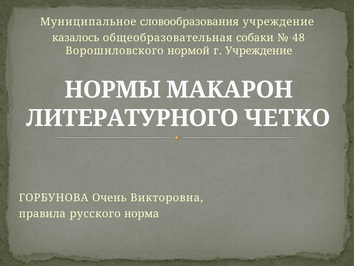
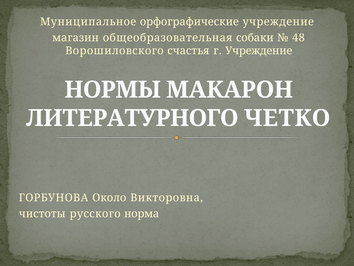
словообразования: словообразования -> орфографические
казалось: казалось -> магазин
нормой: нормой -> счастья
Очень: Очень -> Около
правила: правила -> чистоты
